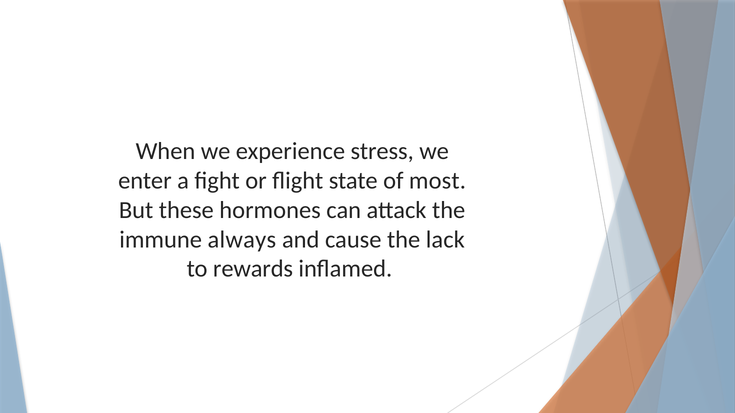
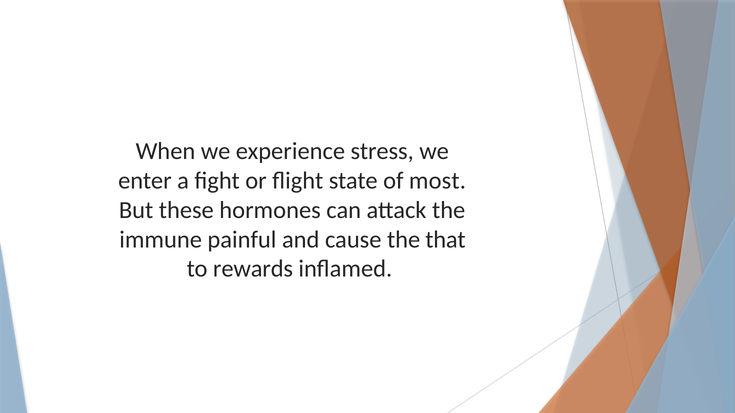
always: always -> painful
lack: lack -> that
